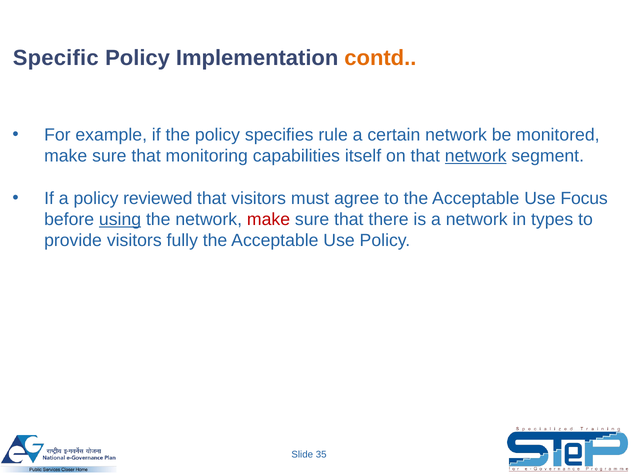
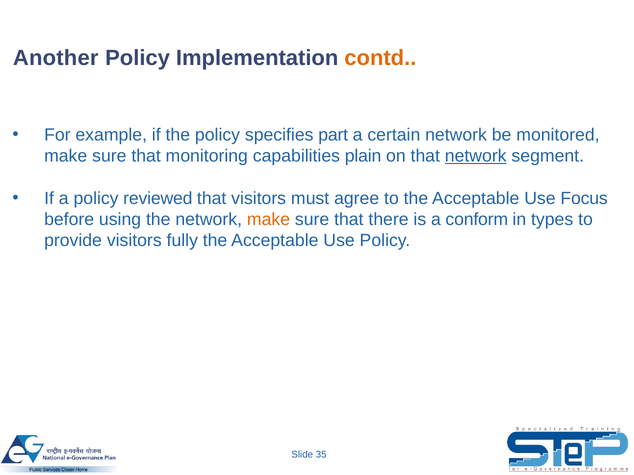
Specific: Specific -> Another
rule: rule -> part
itself: itself -> plain
using underline: present -> none
make at (269, 220) colour: red -> orange
a network: network -> conform
